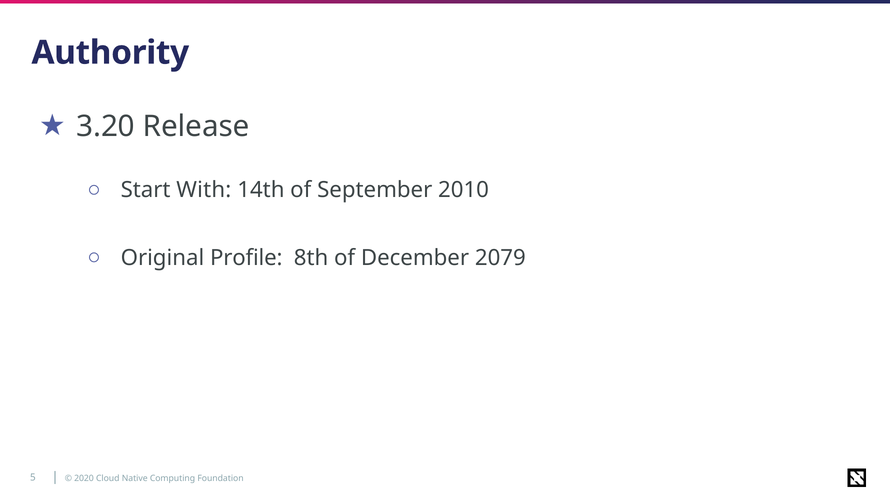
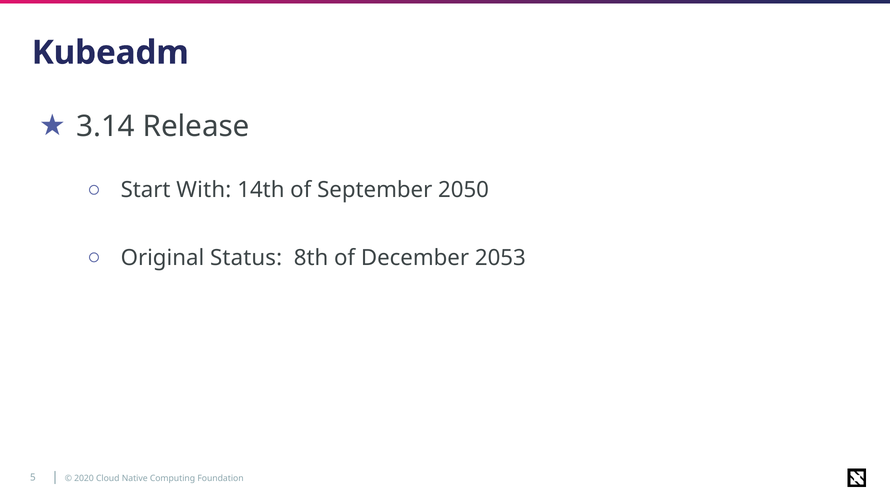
Authority: Authority -> Kubeadm
3.20: 3.20 -> 3.14
2010: 2010 -> 2050
Profile: Profile -> Status
2079: 2079 -> 2053
